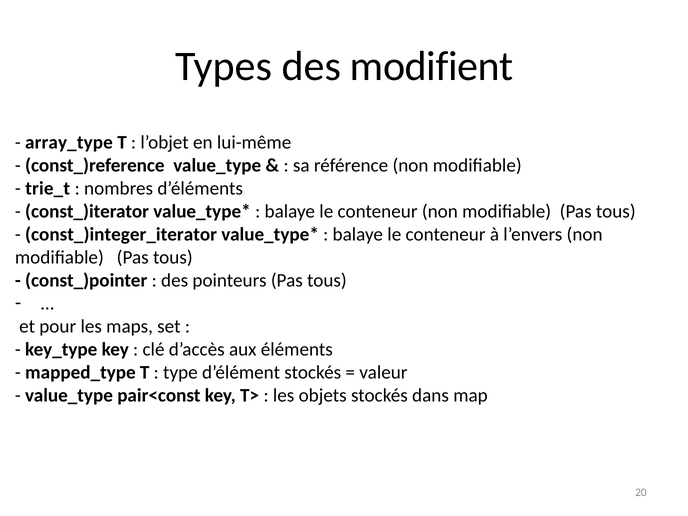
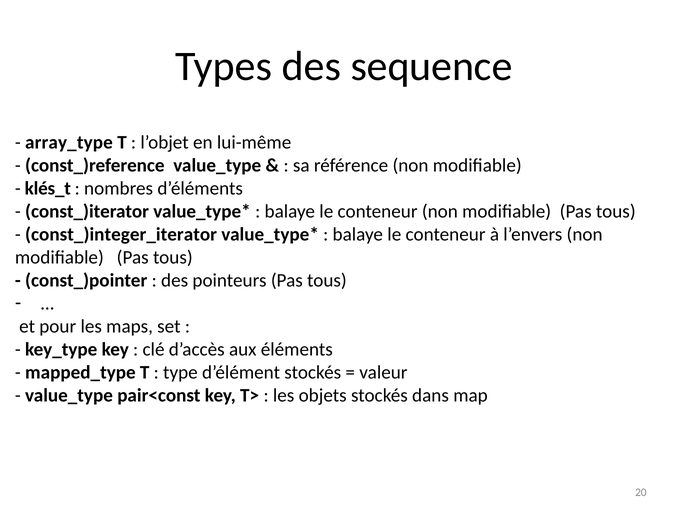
modifient: modifient -> sequence
trie_t: trie_t -> klés_t
